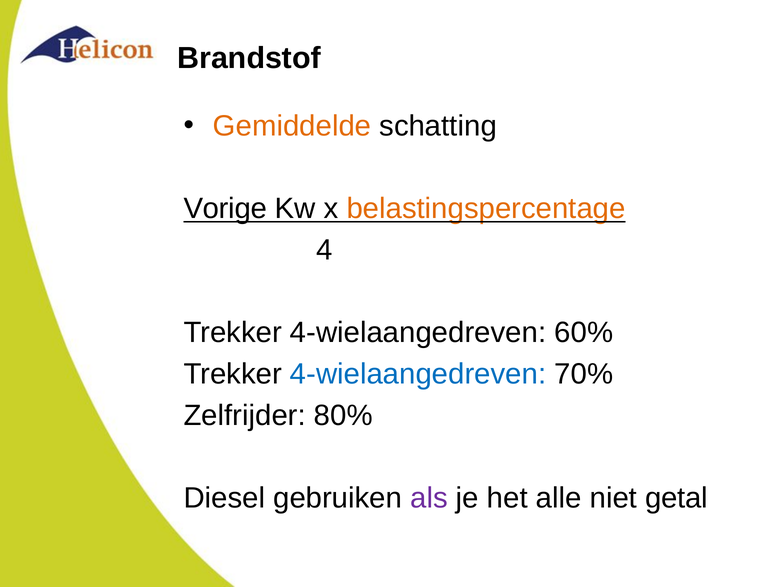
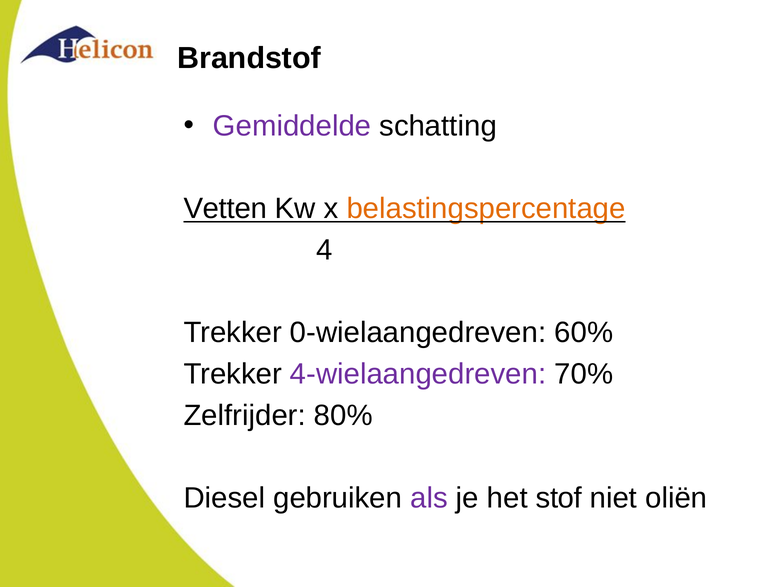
Gemiddelde colour: orange -> purple
Vorige: Vorige -> Vetten
4-wielaangedreven at (418, 333): 4-wielaangedreven -> 0-wielaangedreven
4-wielaangedreven at (418, 374) colour: blue -> purple
alle: alle -> stof
getal: getal -> oliën
